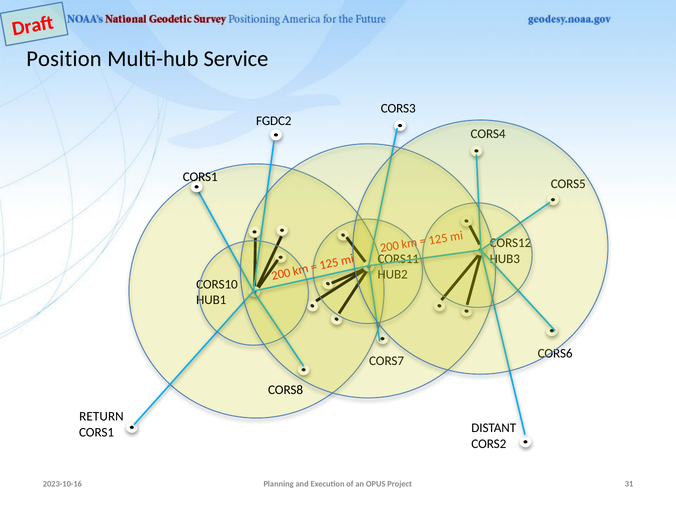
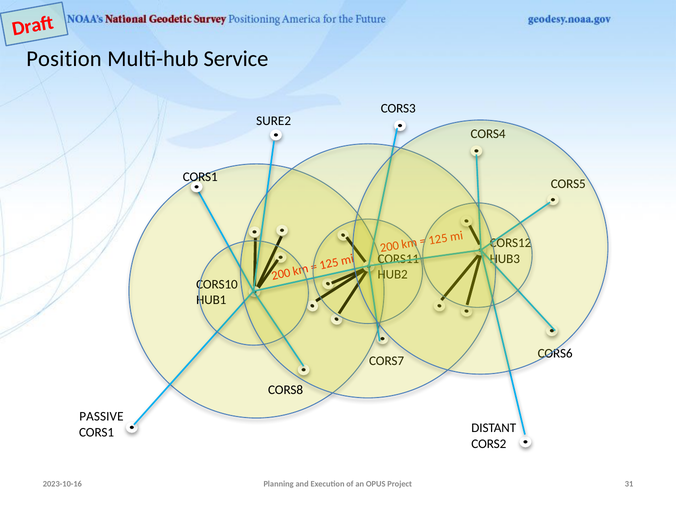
FGDC2: FGDC2 -> SURE2
RETURN: RETURN -> PASSIVE
